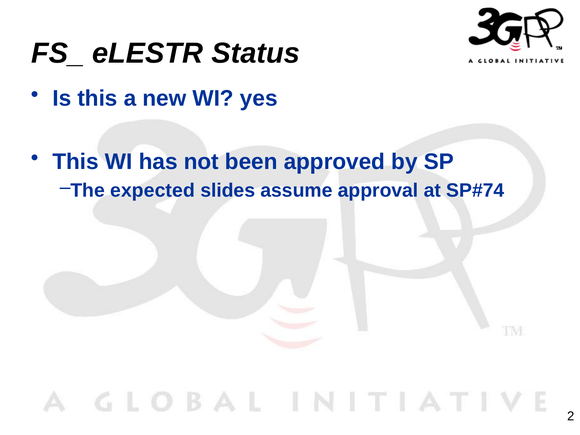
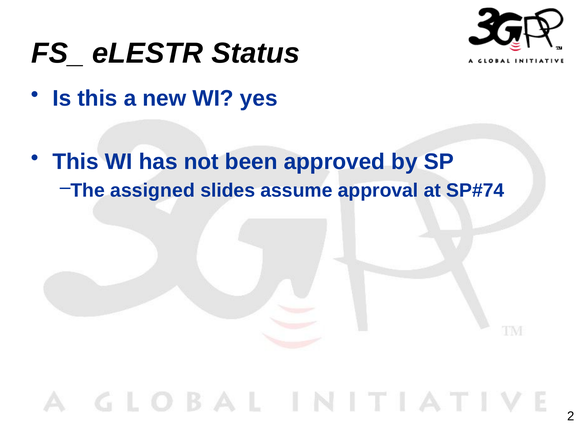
expected: expected -> assigned
